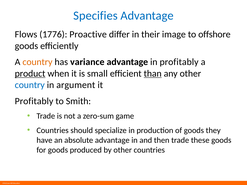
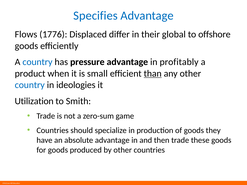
Proactive: Proactive -> Displaced
image: image -> global
country at (37, 62) colour: orange -> blue
variance: variance -> pressure
product underline: present -> none
argument: argument -> ideologies
Profitably at (34, 101): Profitably -> Utilization
